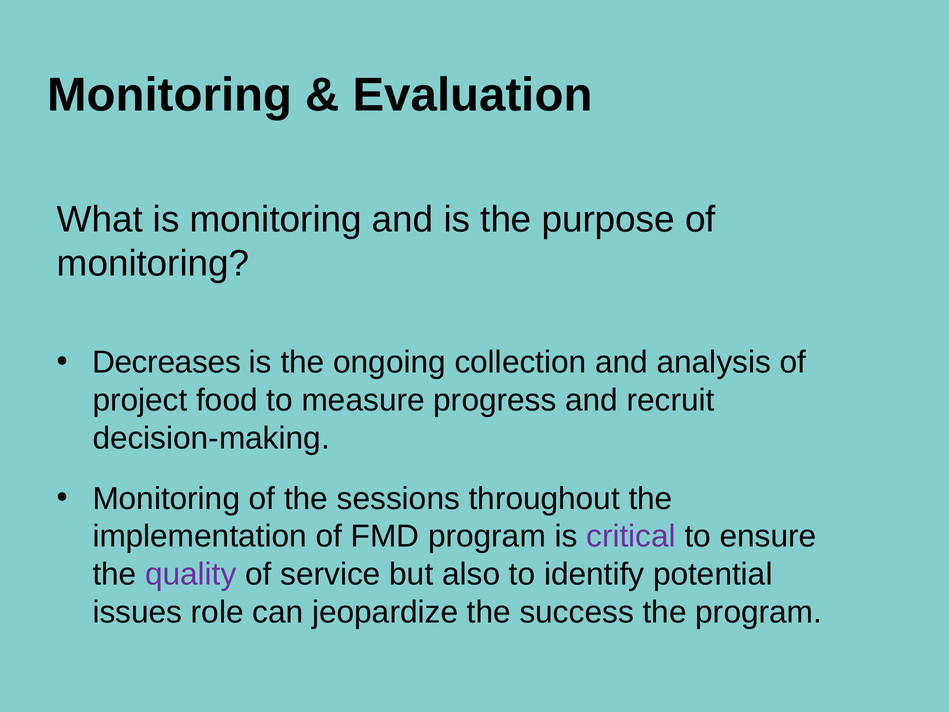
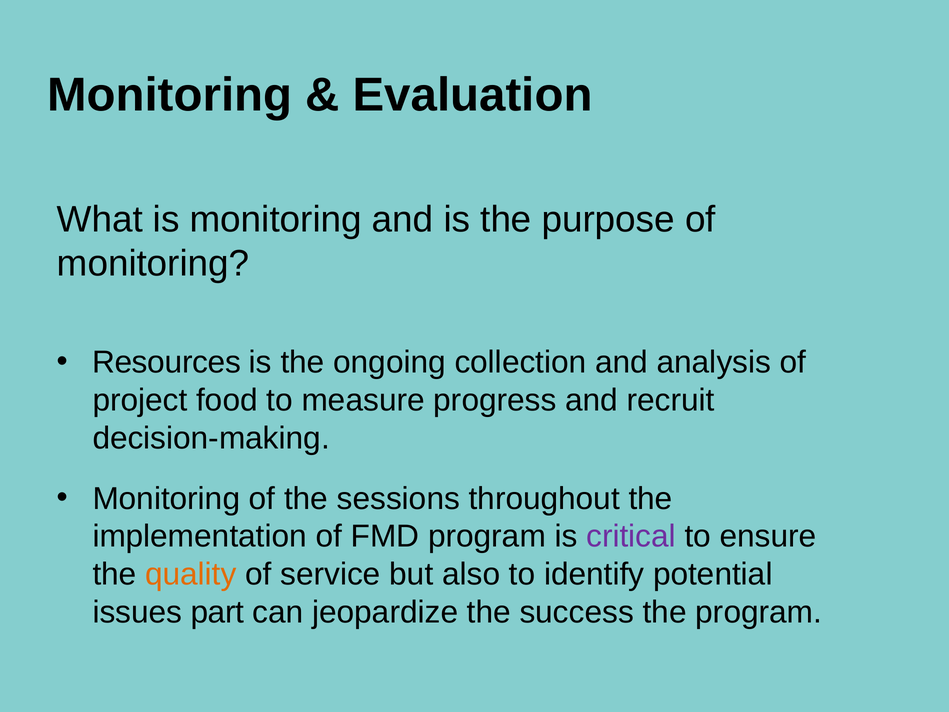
Decreases: Decreases -> Resources
quality colour: purple -> orange
role: role -> part
